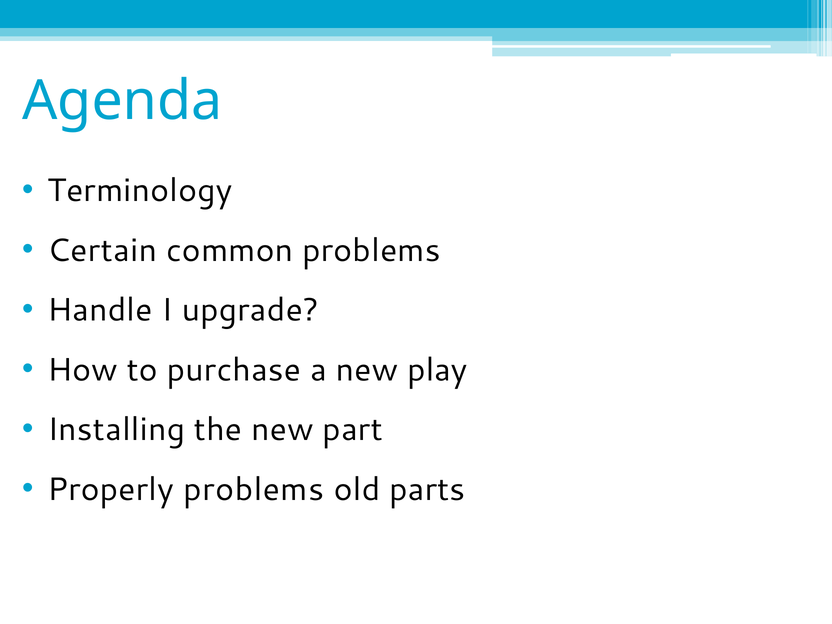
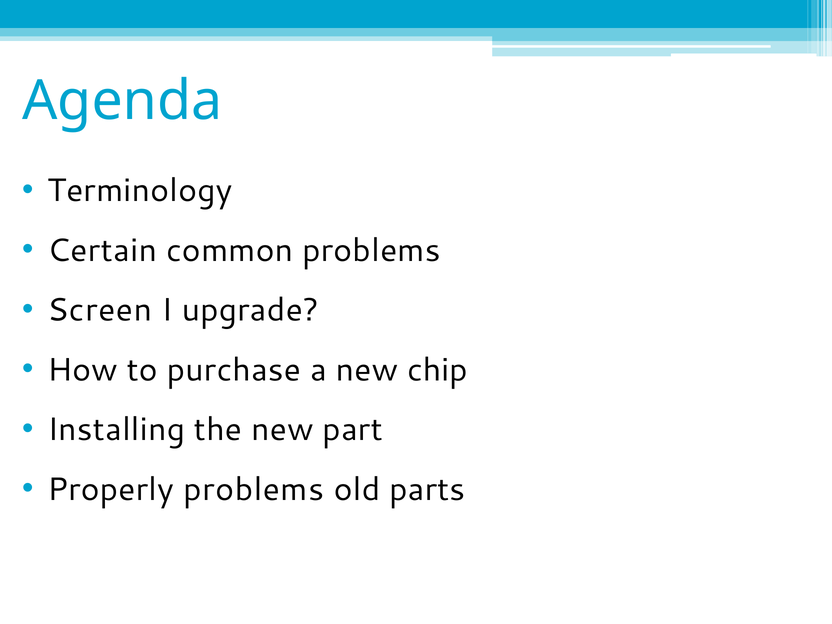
Handle: Handle -> Screen
play: play -> chip
